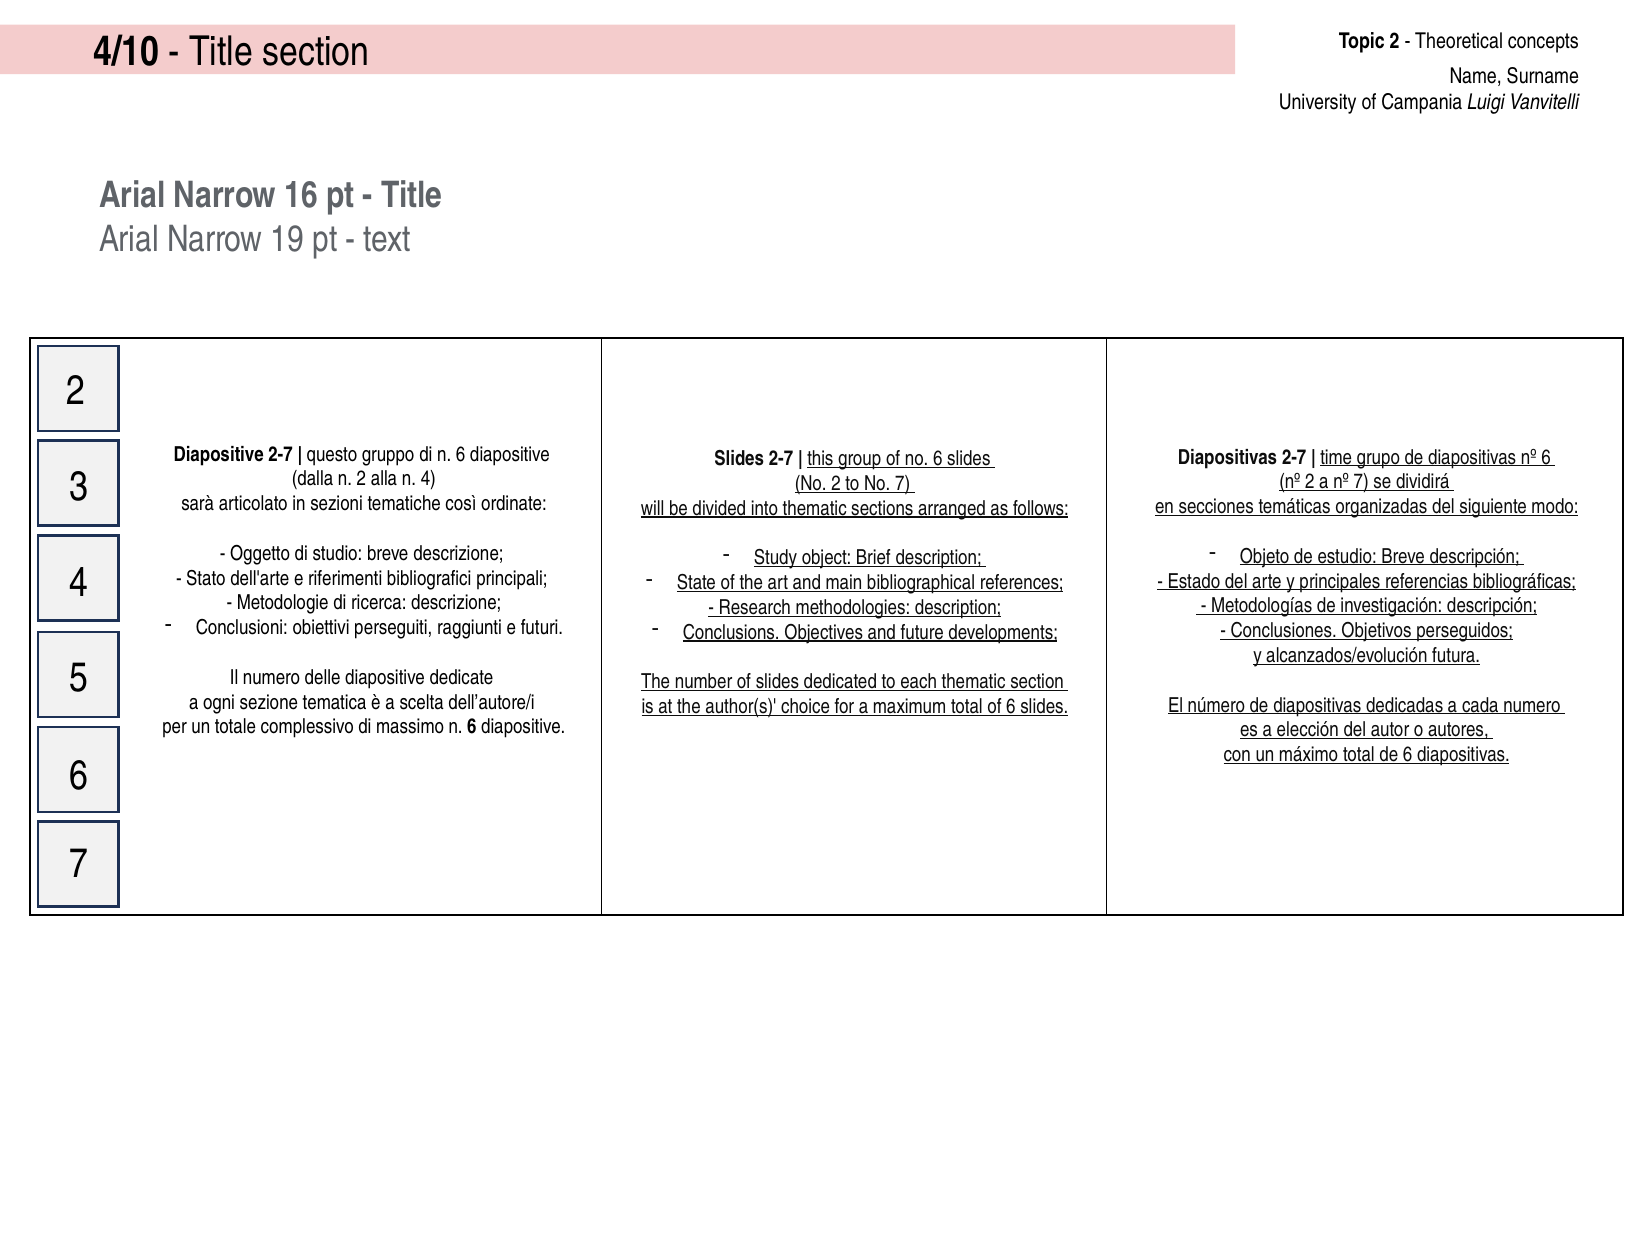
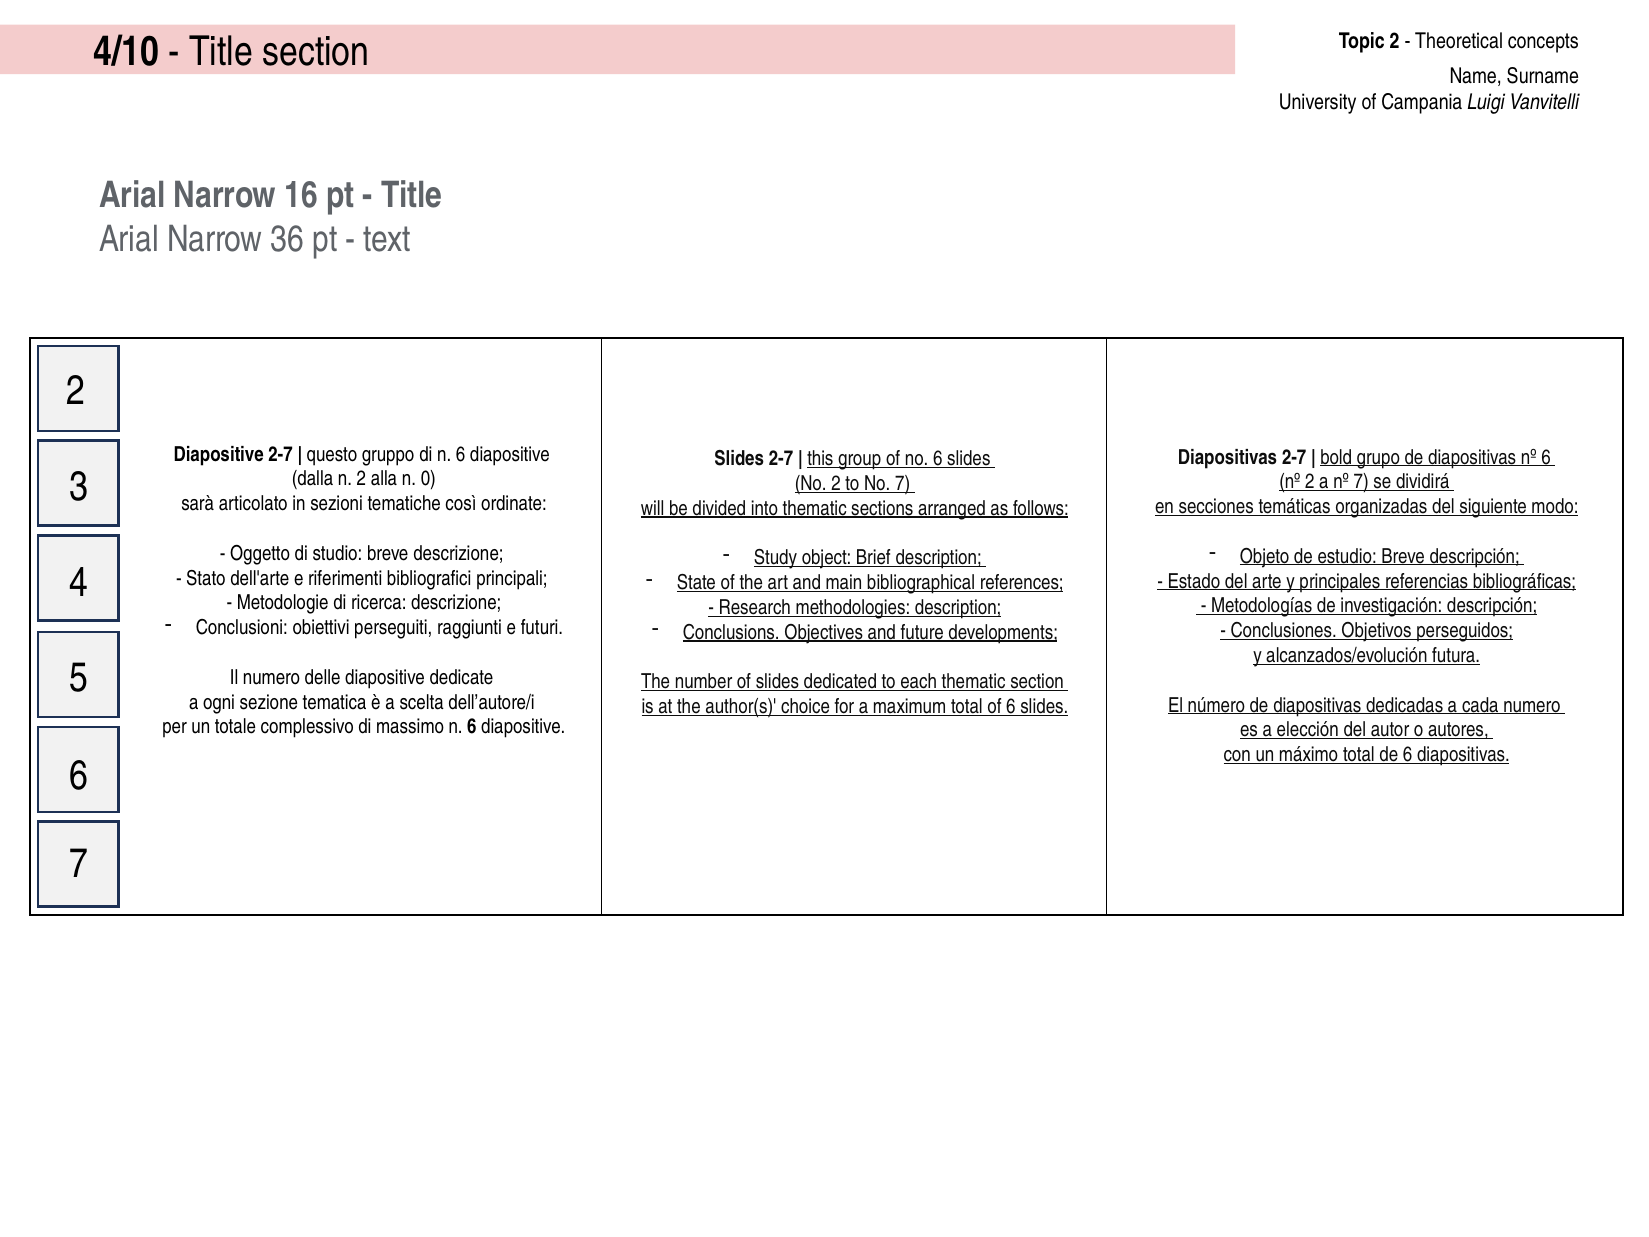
19: 19 -> 36
time: time -> bold
n 4: 4 -> 0
